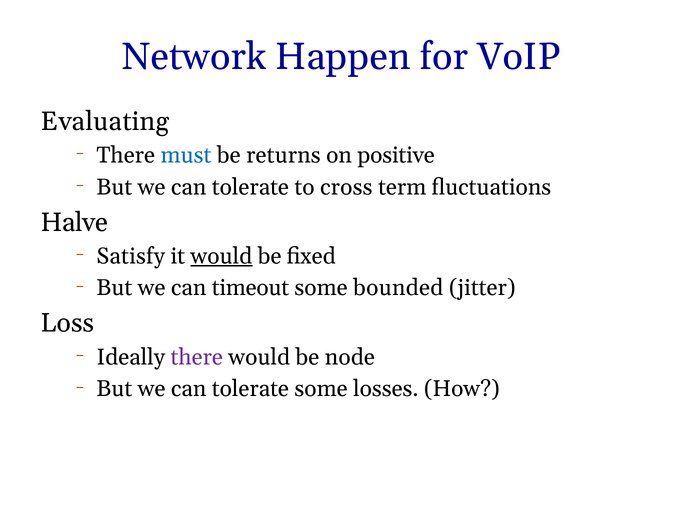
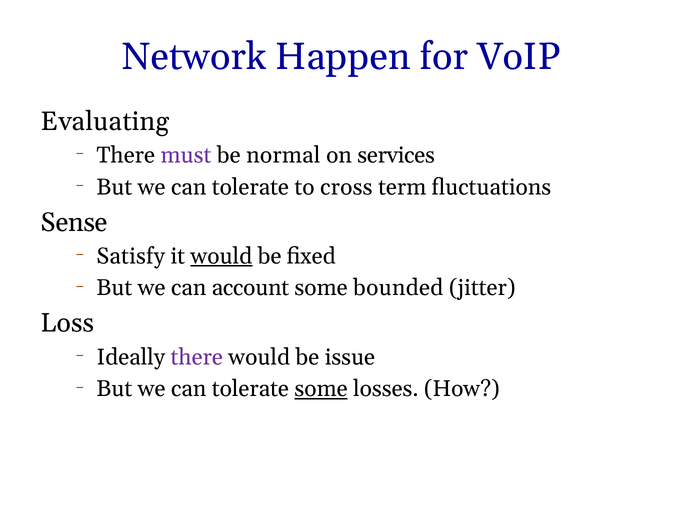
must colour: blue -> purple
returns: returns -> normal
positive: positive -> services
Halve: Halve -> Sense
timeout: timeout -> account
node: node -> issue
some at (321, 389) underline: none -> present
